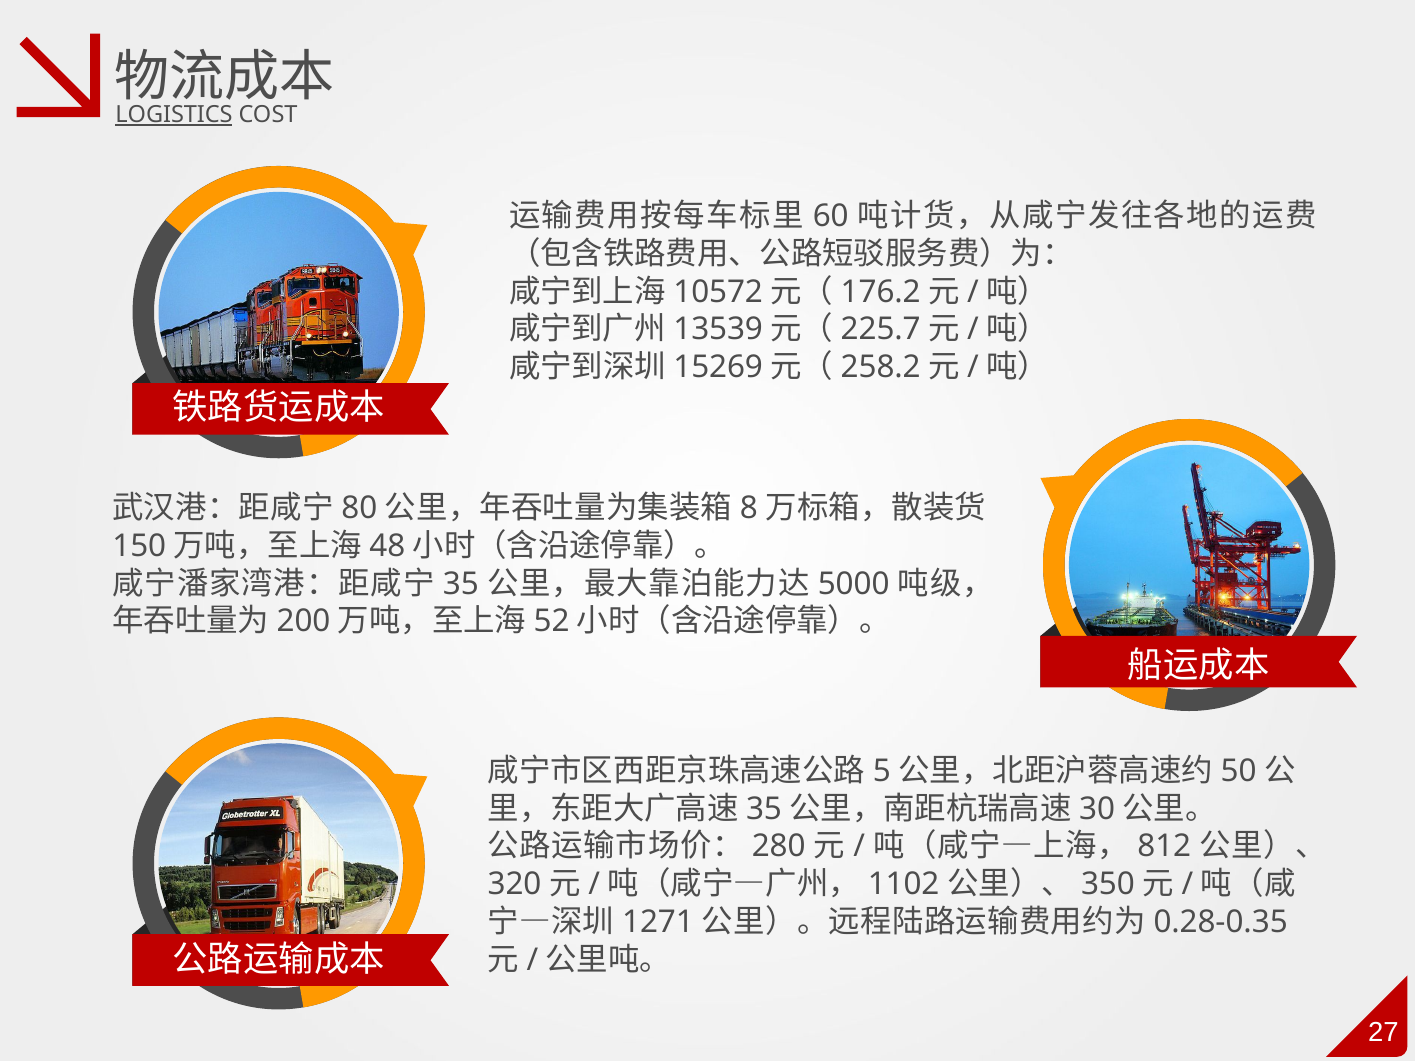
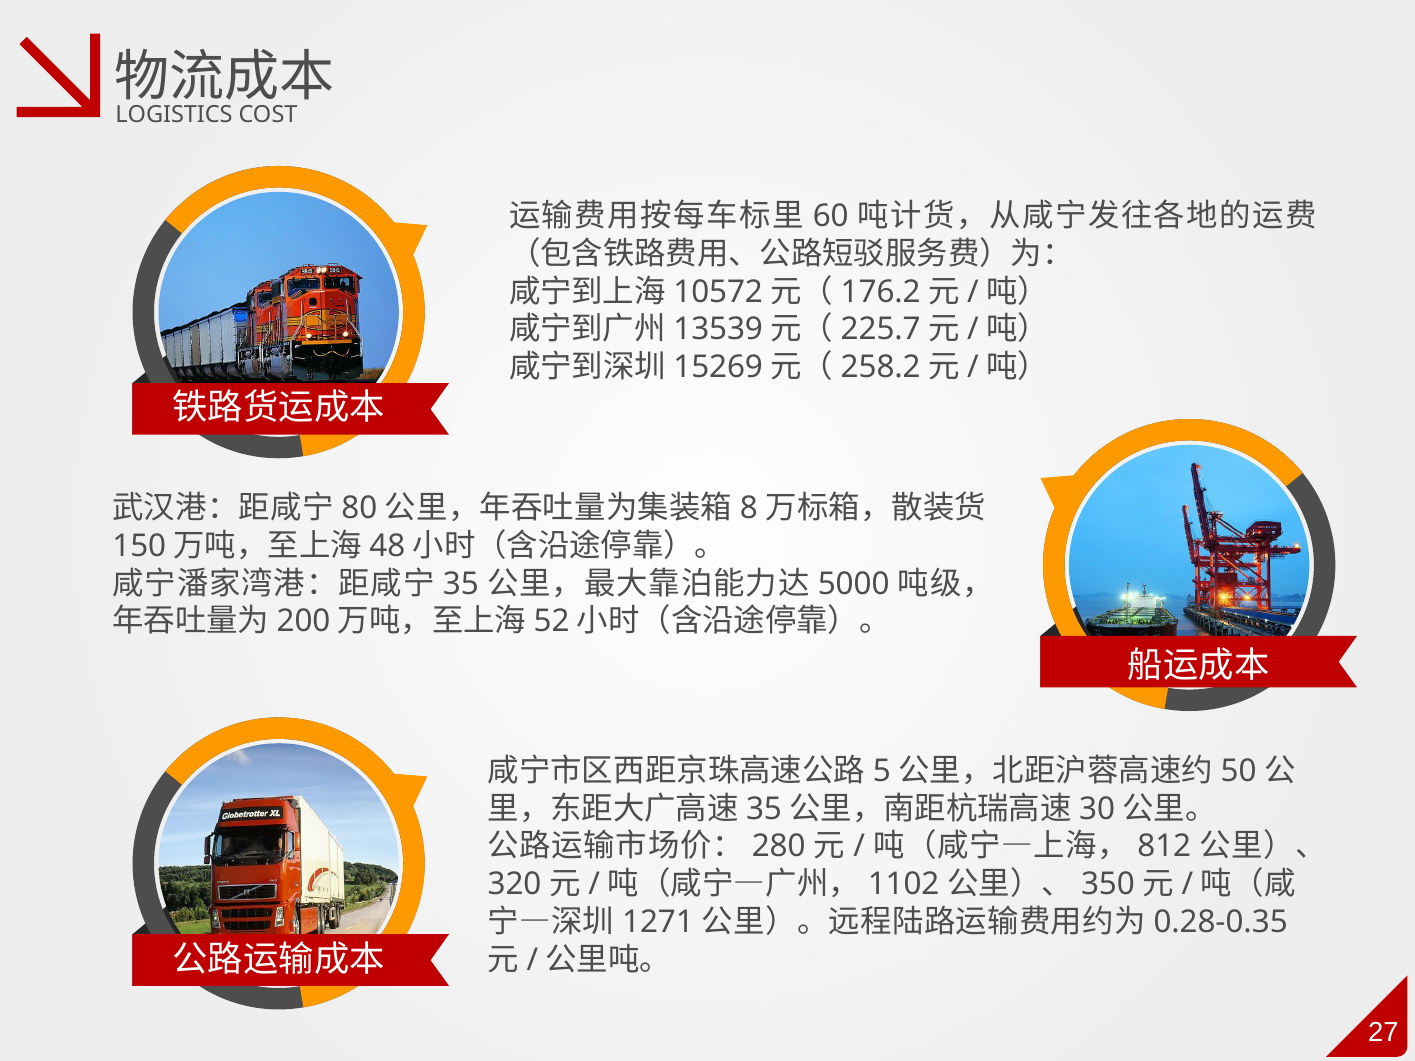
LOGISTICS underline: present -> none
